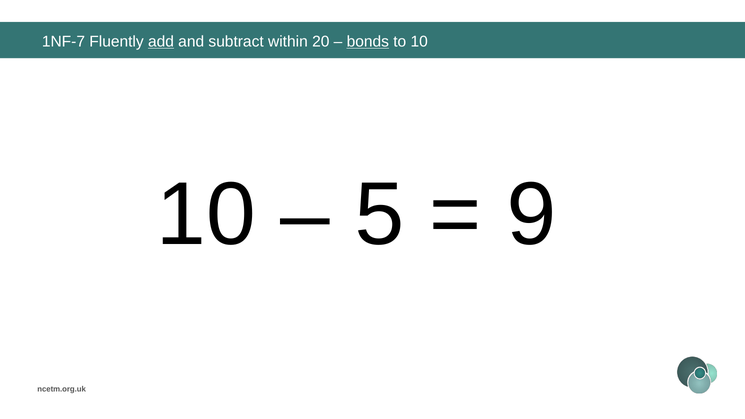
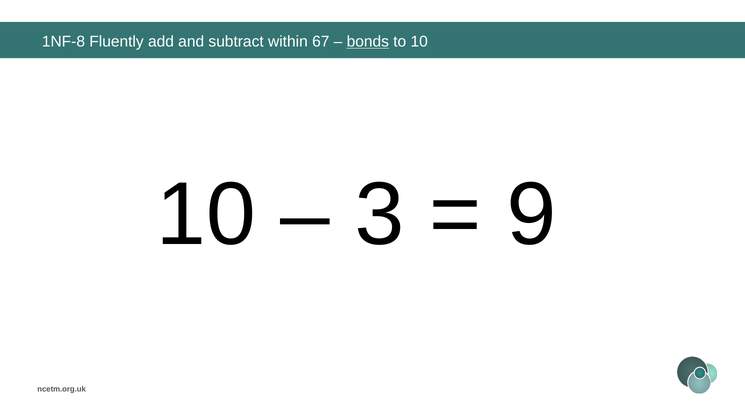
1NF-7: 1NF-7 -> 1NF-8
add underline: present -> none
20: 20 -> 67
5: 5 -> 3
